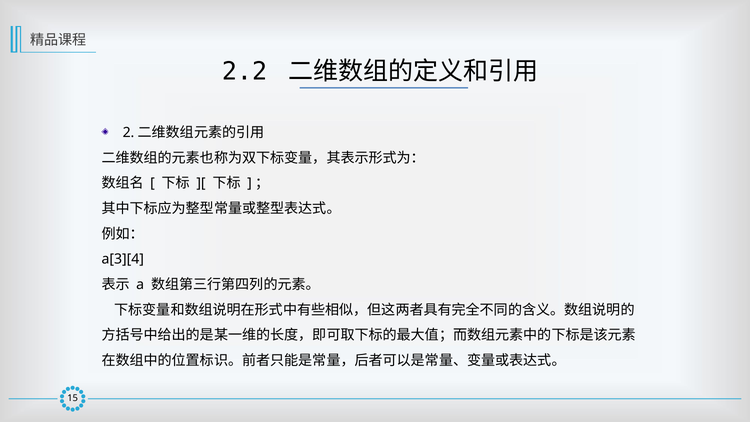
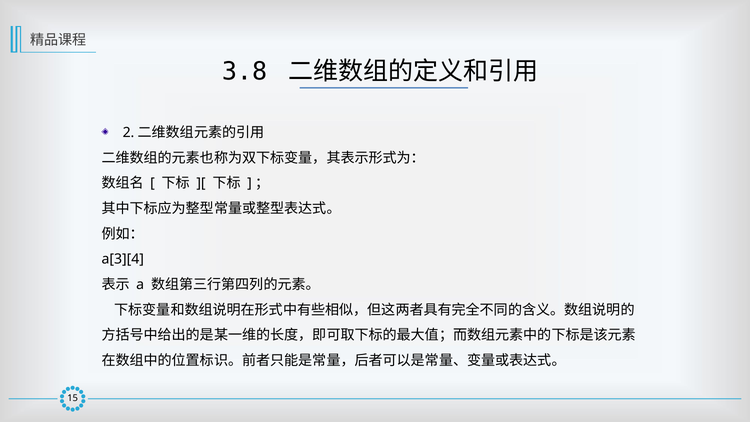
2.2: 2.2 -> 3.8
